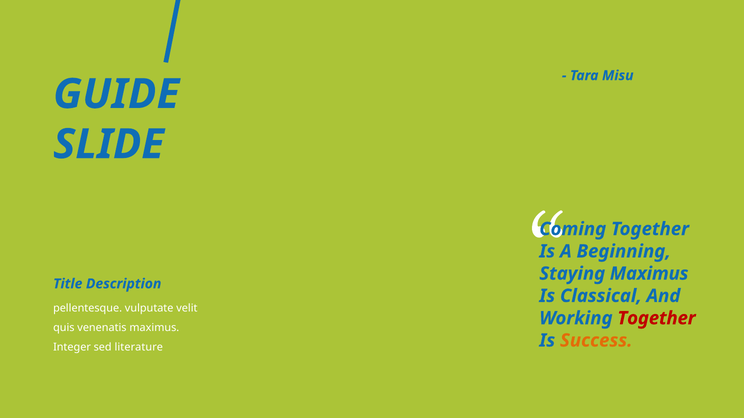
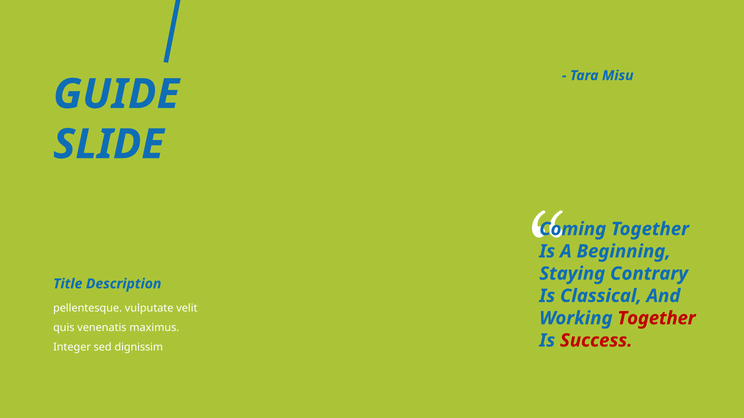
Staying Maximus: Maximus -> Contrary
Success colour: orange -> red
literature: literature -> dignissim
